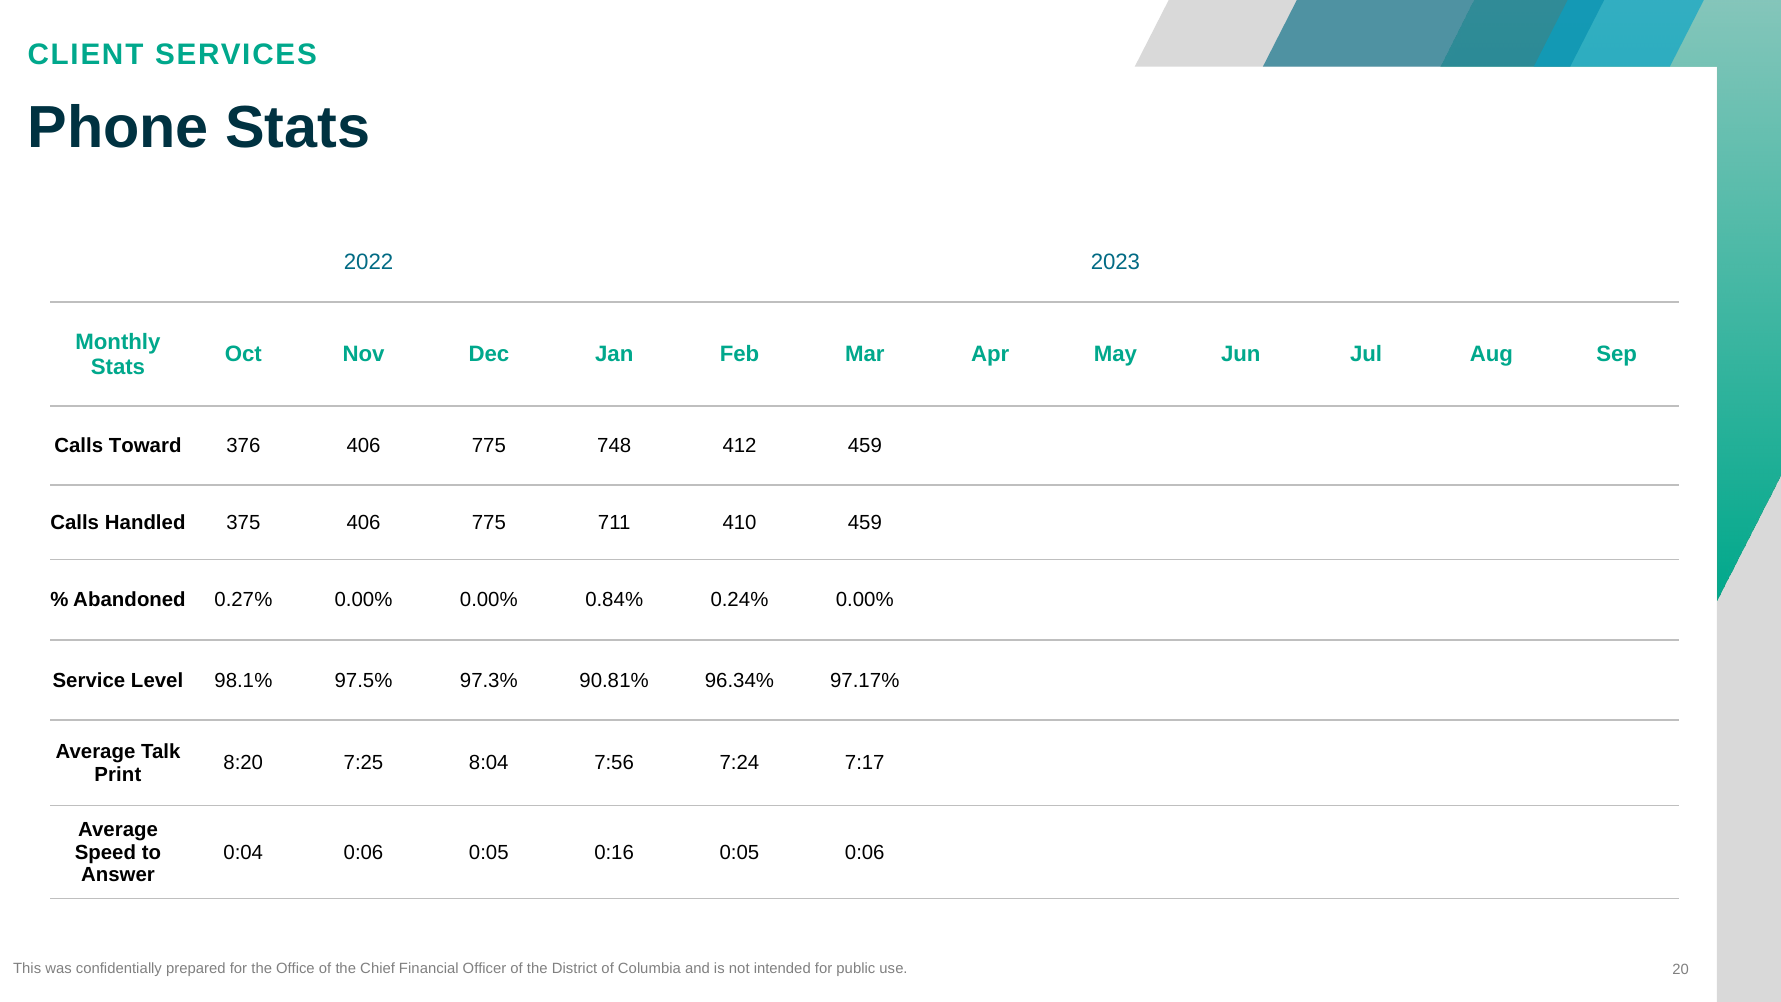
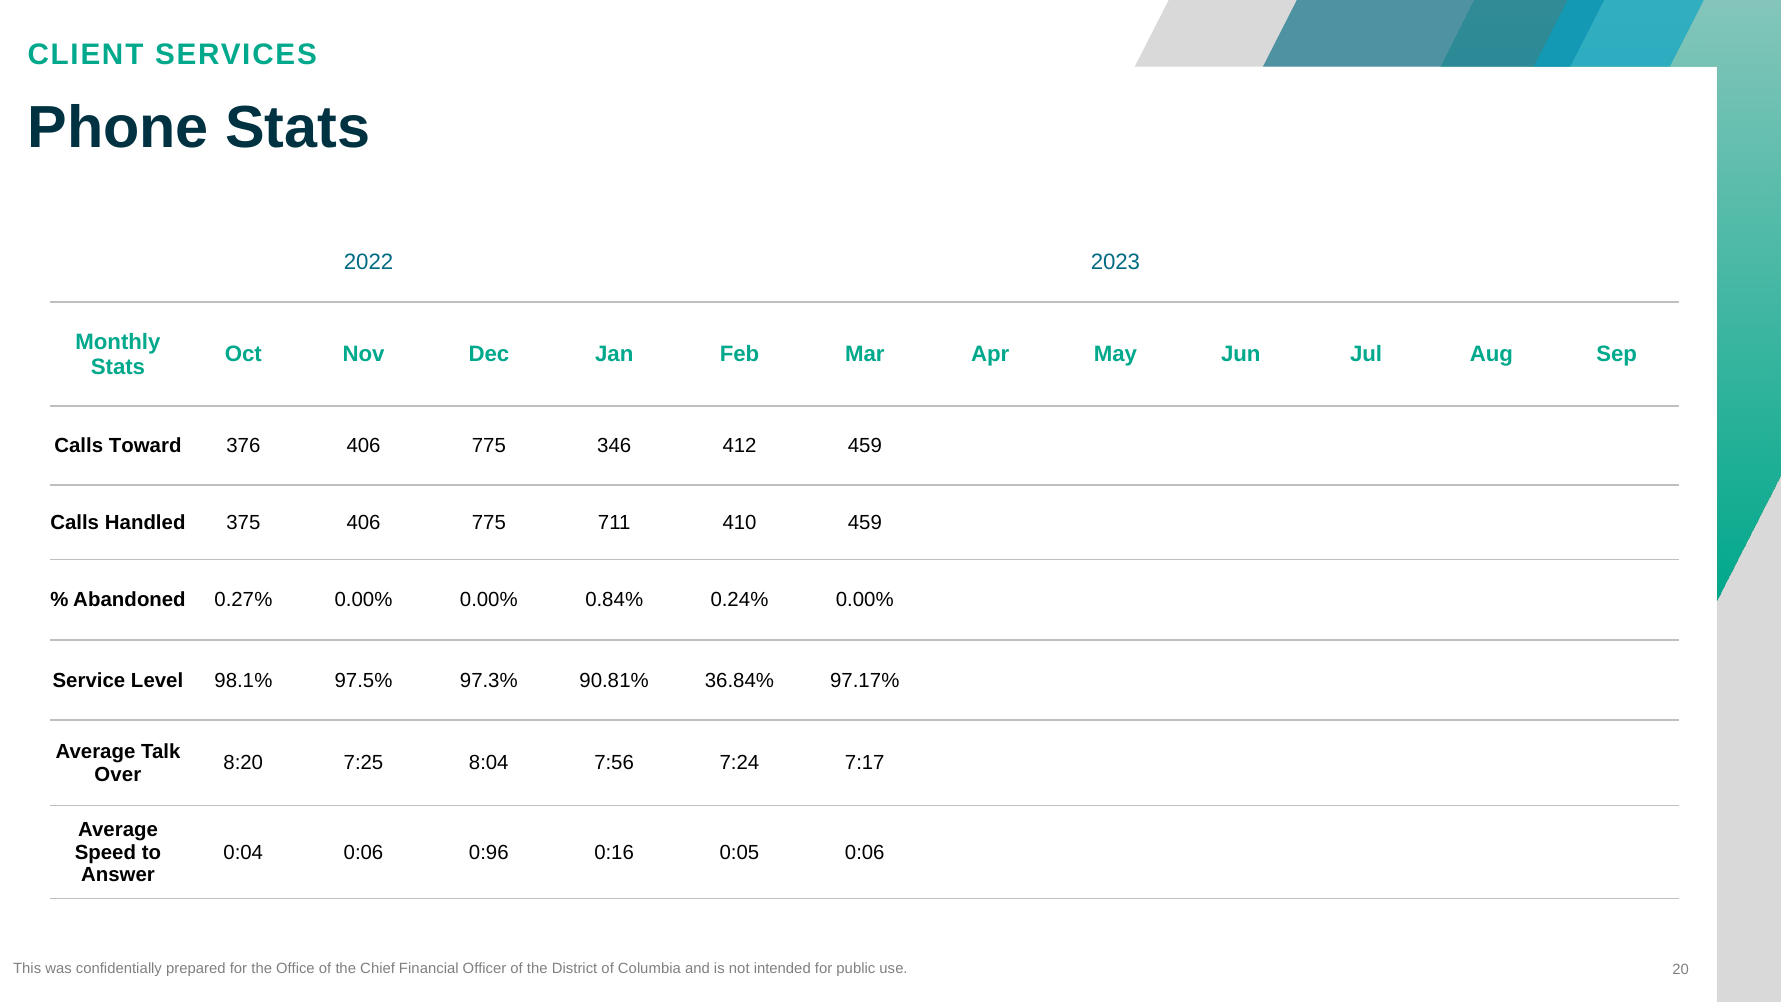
748: 748 -> 346
96.34%: 96.34% -> 36.84%
Print: Print -> Over
0:06 0:05: 0:05 -> 0:96
